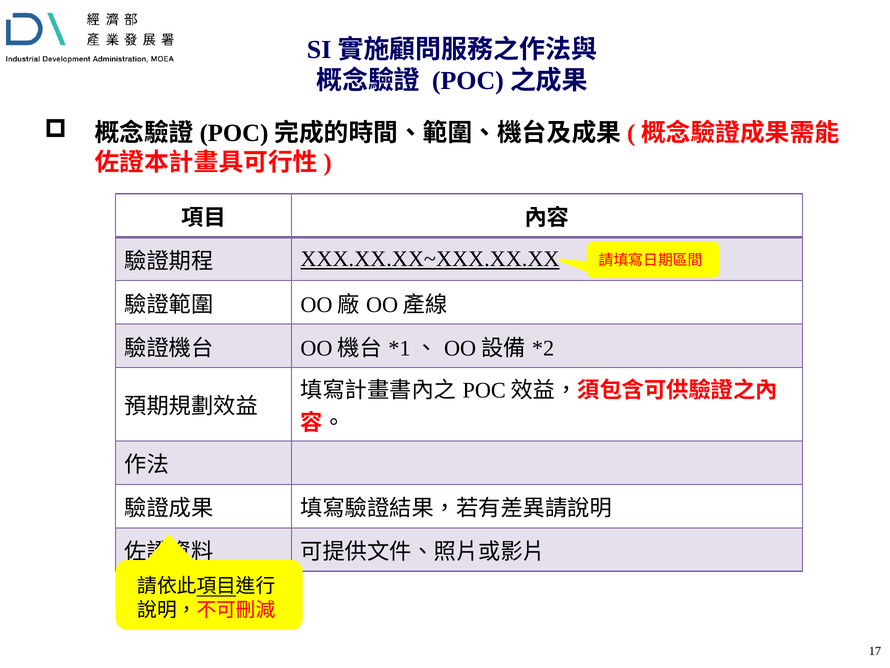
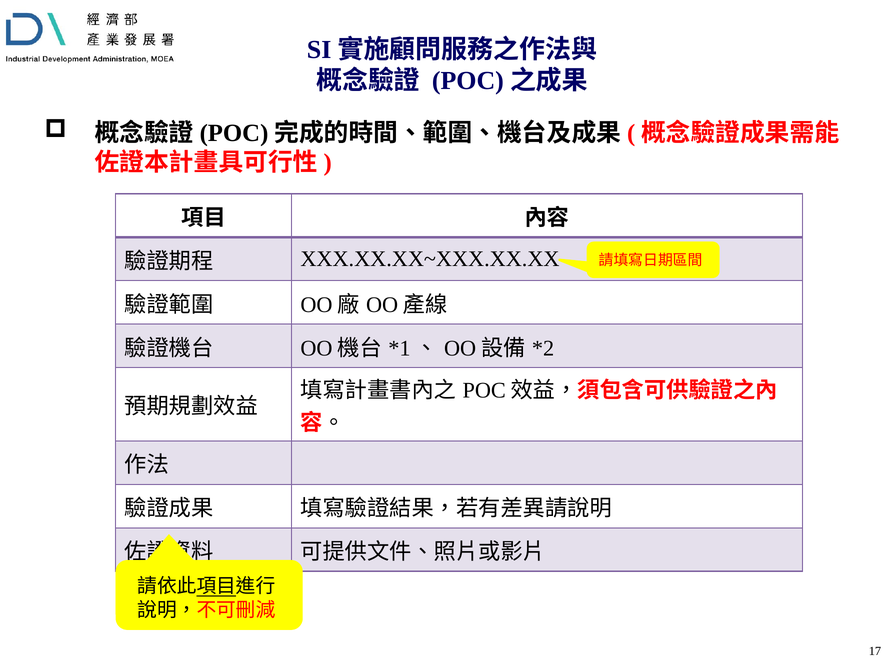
XXX.XX.XX~XXX.XX.XX underline: present -> none
